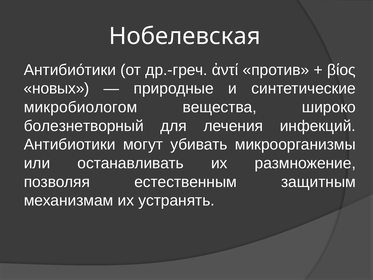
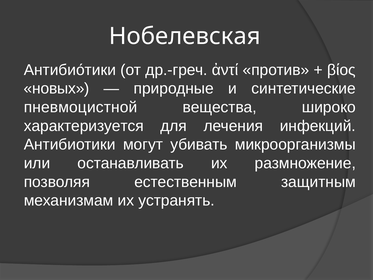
микробиологом: микробиологом -> пневмоцистной
болезнетворный: болезнетворный -> характеризуется
